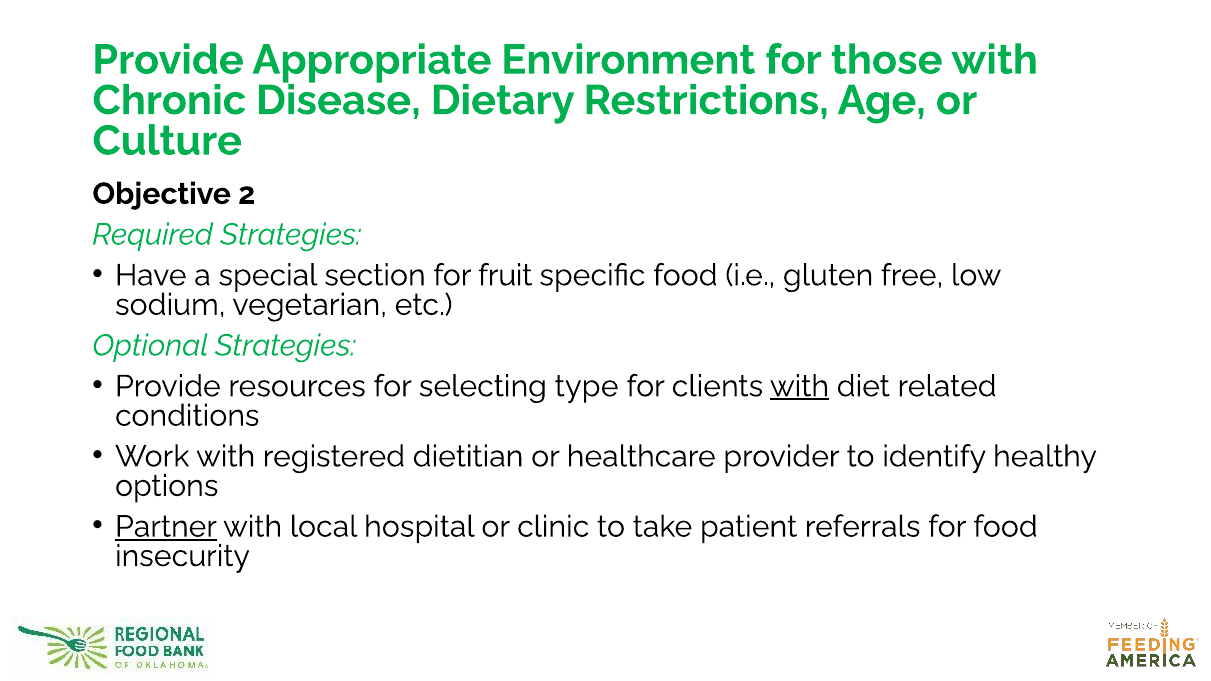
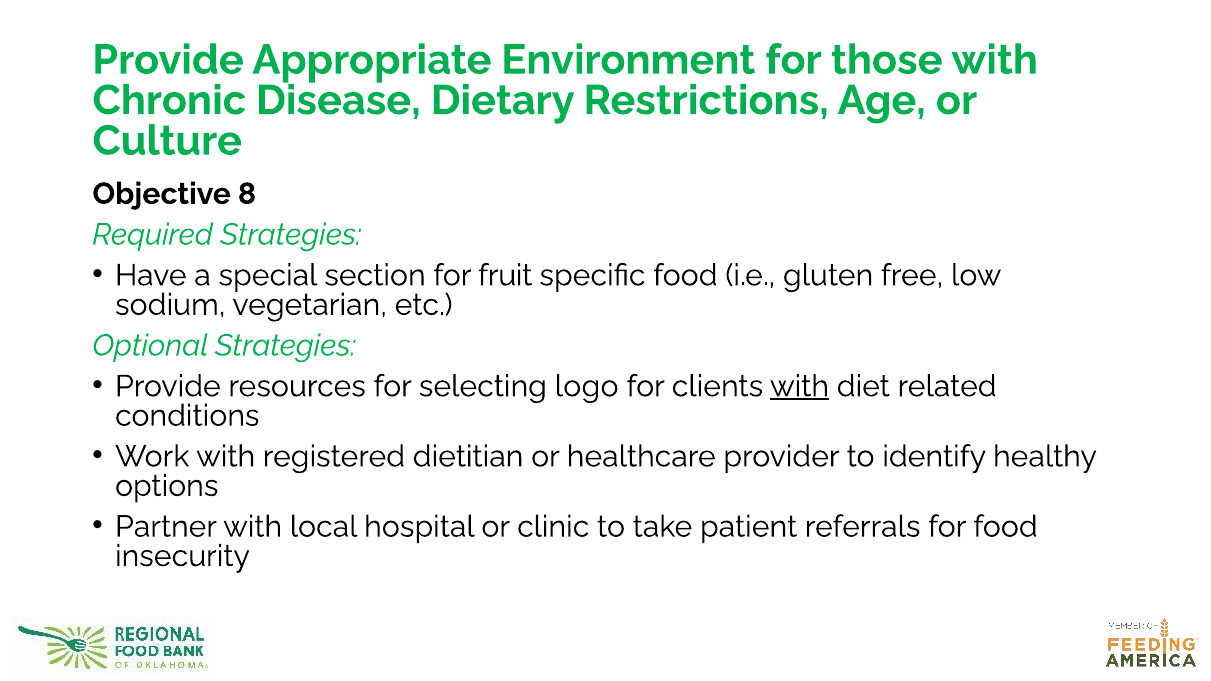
2: 2 -> 8
type: type -> logo
Partner underline: present -> none
